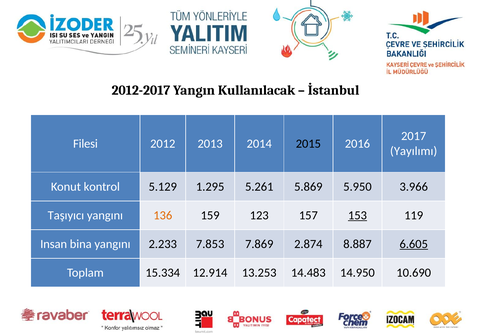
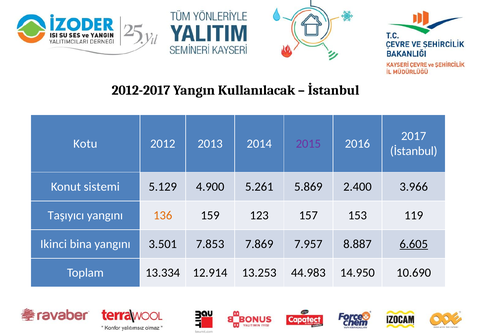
Filesi: Filesi -> Kotu
2015 colour: black -> purple
Yayılımı at (414, 151): Yayılımı -> İstanbul
kontrol: kontrol -> sistemi
1.295: 1.295 -> 4.900
5.950: 5.950 -> 2.400
153 underline: present -> none
Insan: Insan -> Ikinci
2.233: 2.233 -> 3.501
2.874: 2.874 -> 7.957
15.334: 15.334 -> 13.334
14.483: 14.483 -> 44.983
